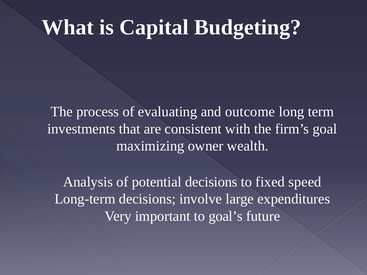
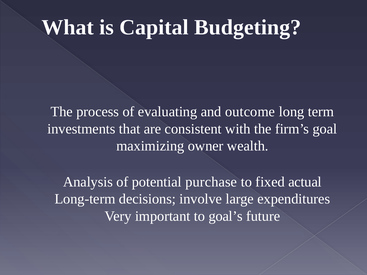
potential decisions: decisions -> purchase
speed: speed -> actual
